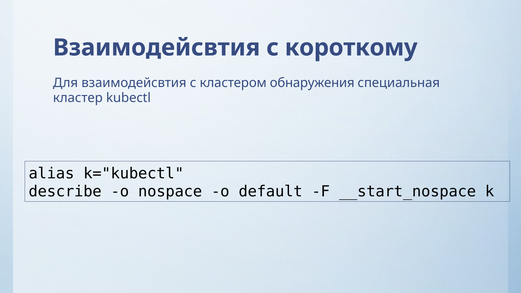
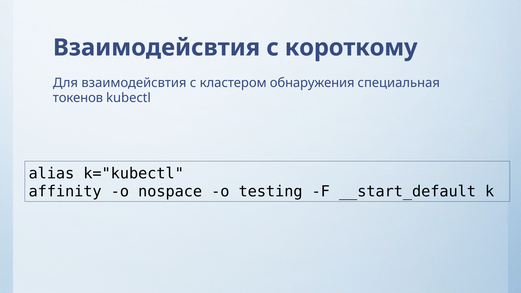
кластер: кластер -> токенов
describe: describe -> affinity
default: default -> testing
__start_nospace: __start_nospace -> __start_default
